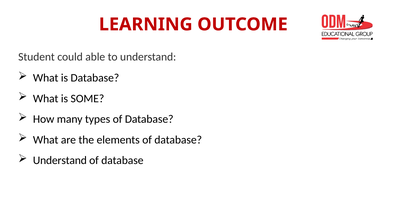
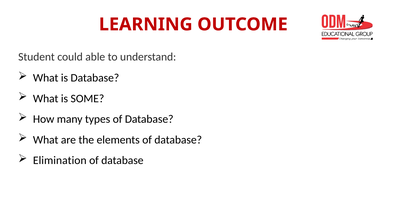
Understand at (60, 160): Understand -> Elimination
